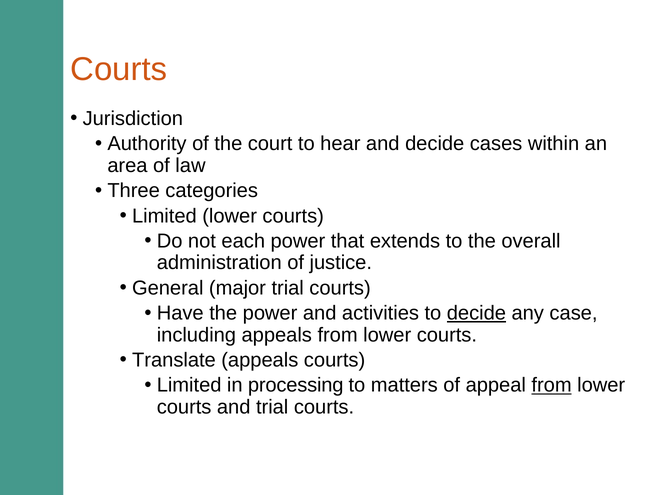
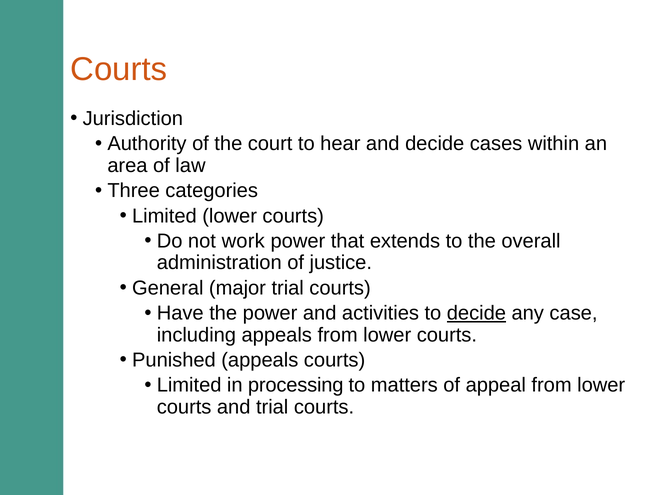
each: each -> work
Translate: Translate -> Punished
from at (552, 385) underline: present -> none
